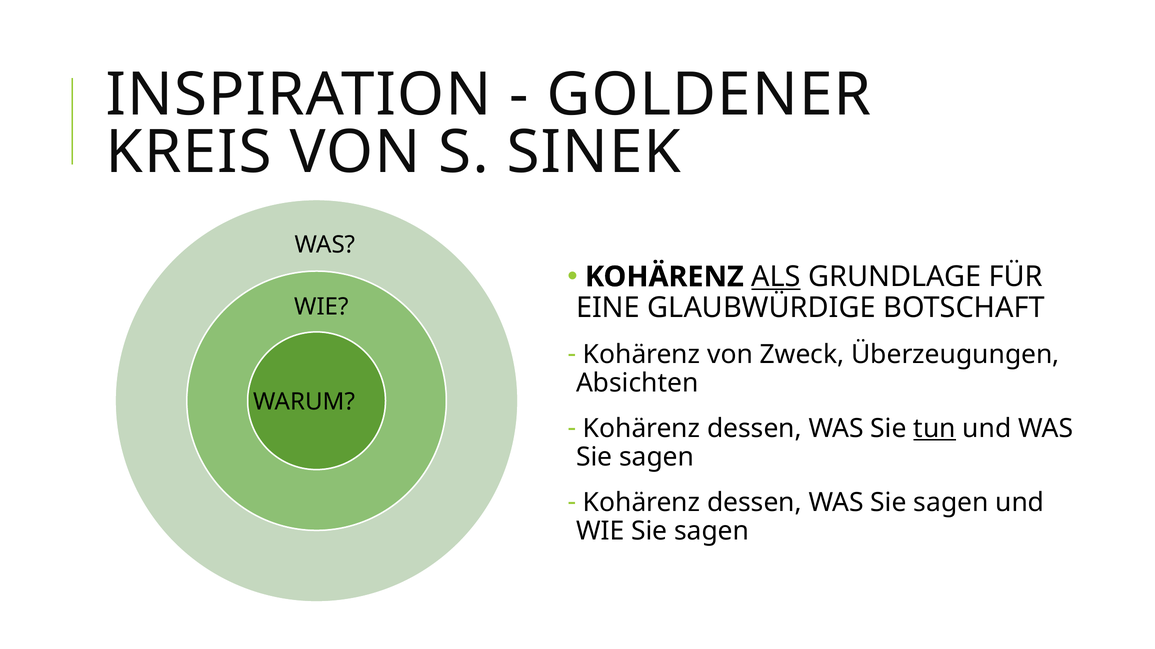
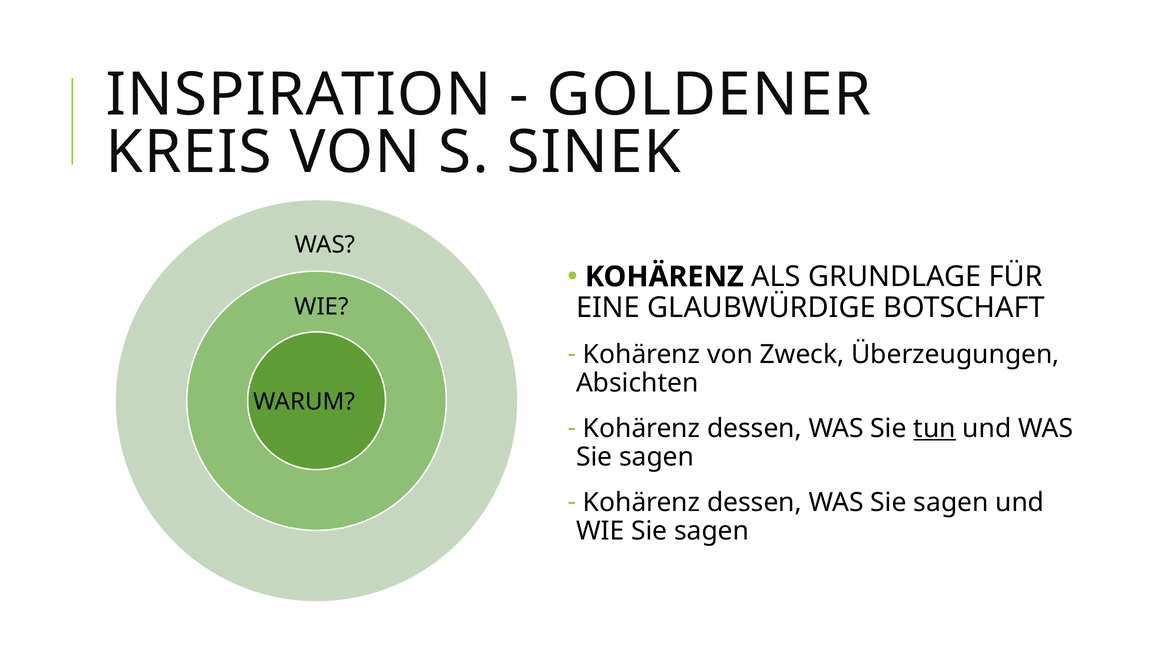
ALS underline: present -> none
